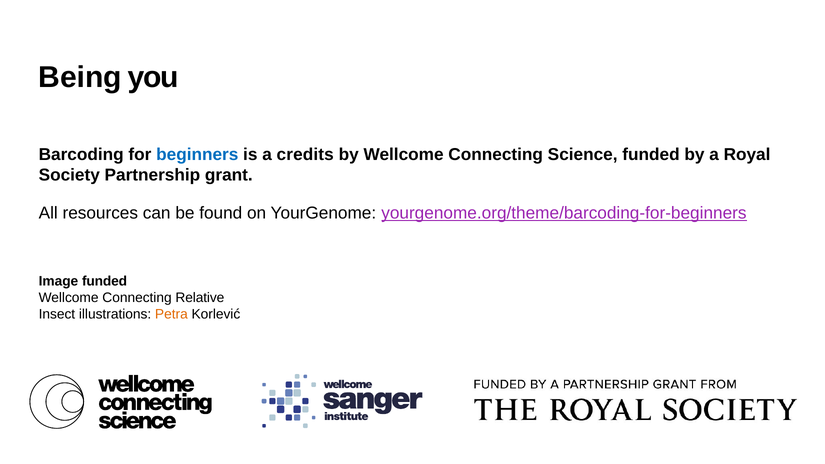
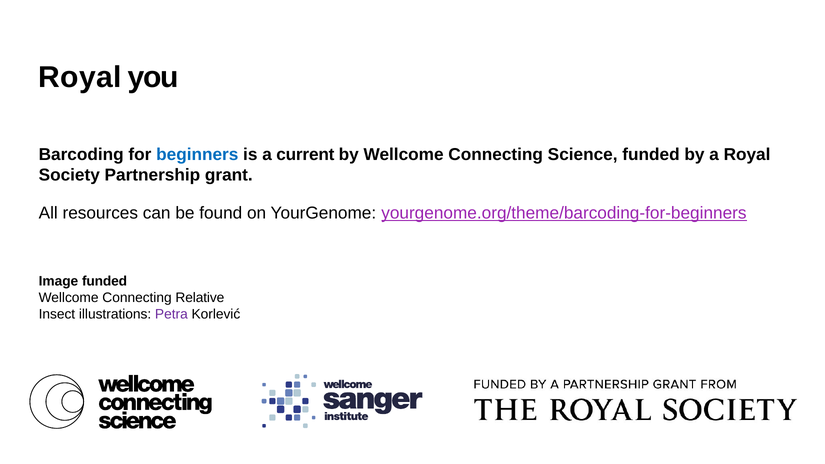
Being at (80, 78): Being -> Royal
credits: credits -> current
Petra colour: orange -> purple
